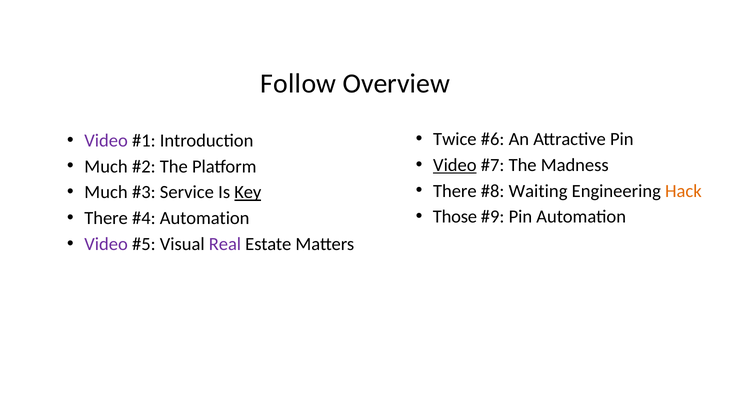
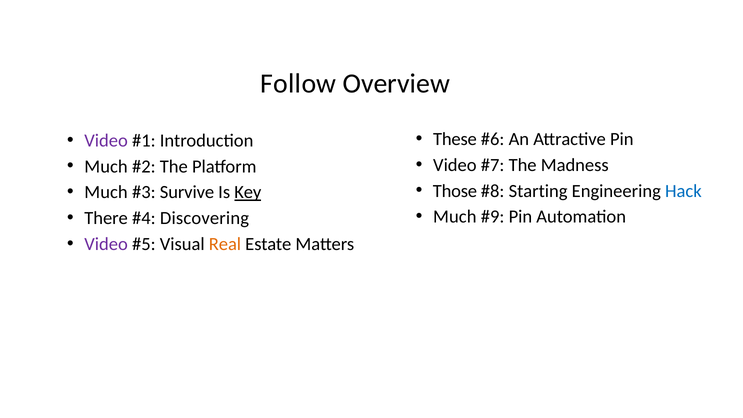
Twice: Twice -> These
Video at (455, 165) underline: present -> none
There at (455, 191): There -> Those
Waiting: Waiting -> Starting
Hack colour: orange -> blue
Service: Service -> Survive
Those at (455, 217): Those -> Much
Automation at (205, 219): Automation -> Discovering
Real colour: purple -> orange
